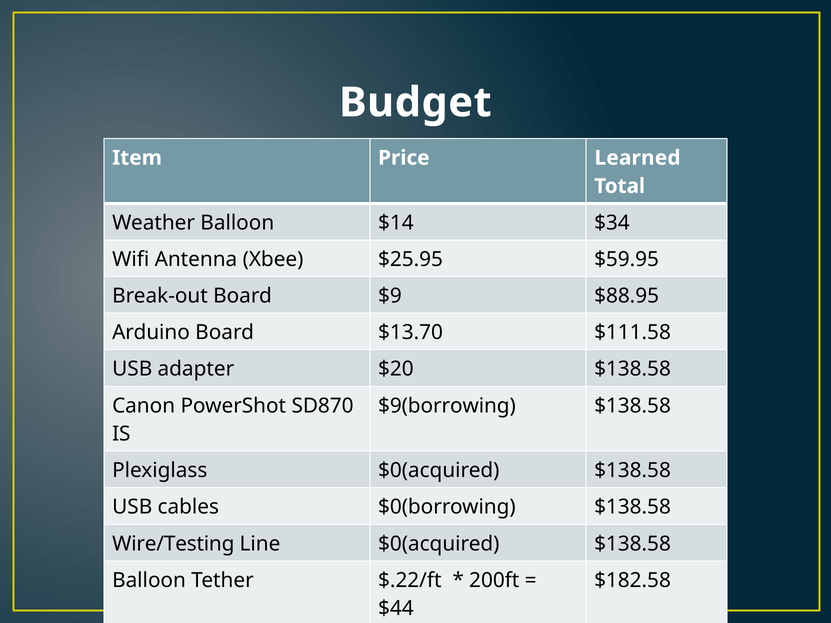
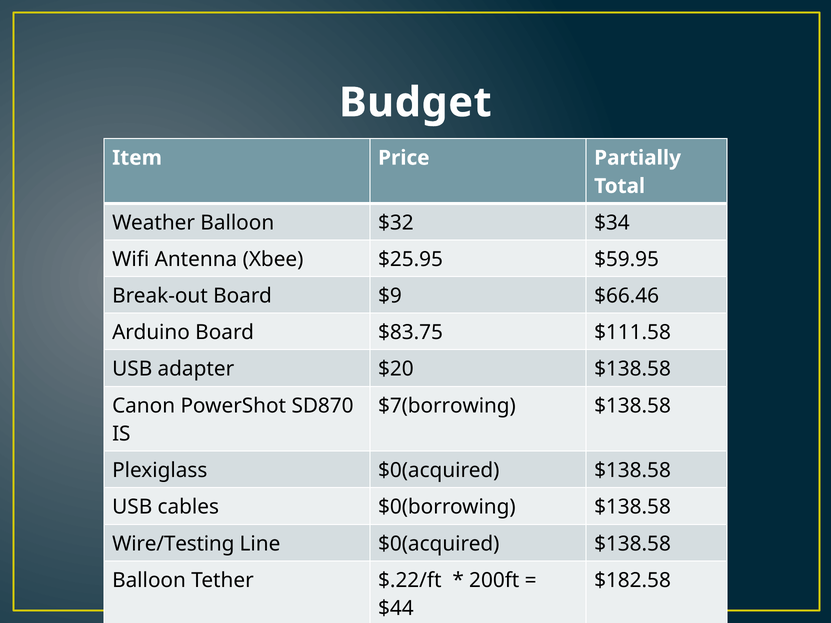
Learned: Learned -> Partially
$14: $14 -> $32
$88.95: $88.95 -> $66.46
$13.70: $13.70 -> $83.75
$9(borrowing: $9(borrowing -> $7(borrowing
